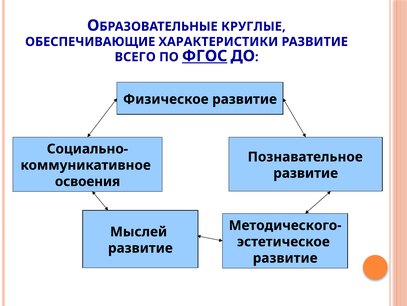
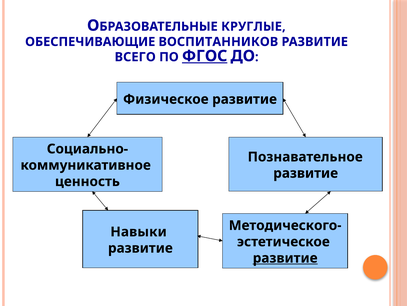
ХАРАКТЕРИСТИКИ: ХАРАКТЕРИСТИКИ -> ВОСПИТАННИКОВ
освоения: освоения -> ценность
Мыслей: Мыслей -> Навыки
развитие at (285, 257) underline: none -> present
